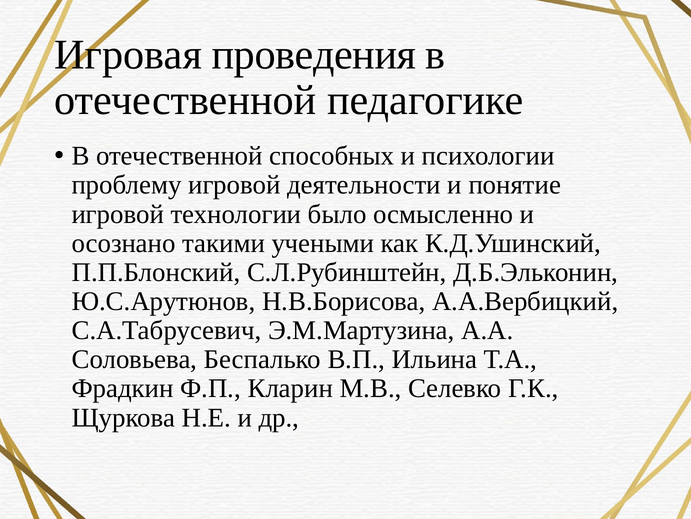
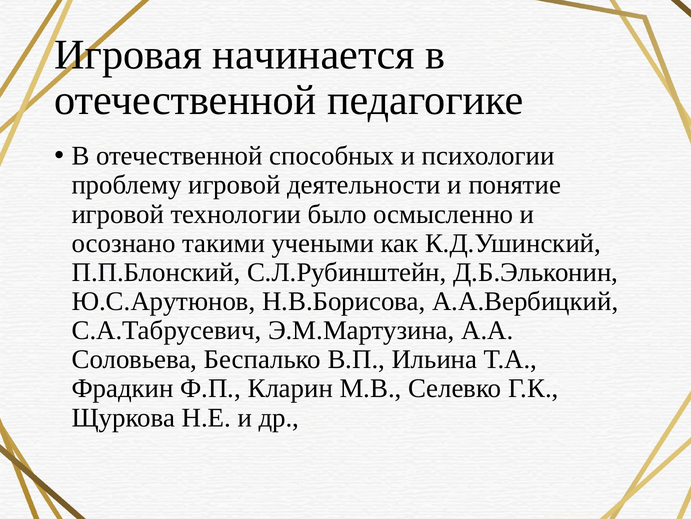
проведения: проведения -> начинается
